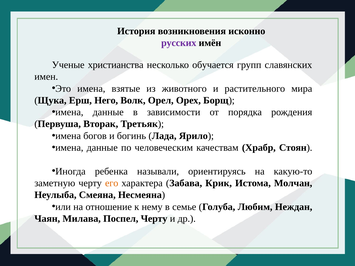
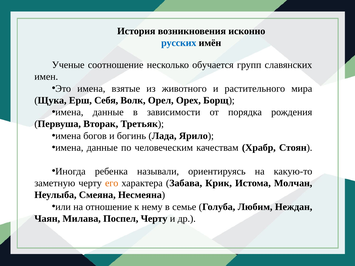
русских colour: purple -> blue
христианства: христианства -> соотношение
Него: Него -> Себя
